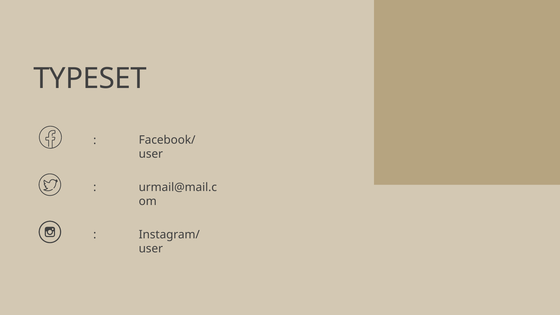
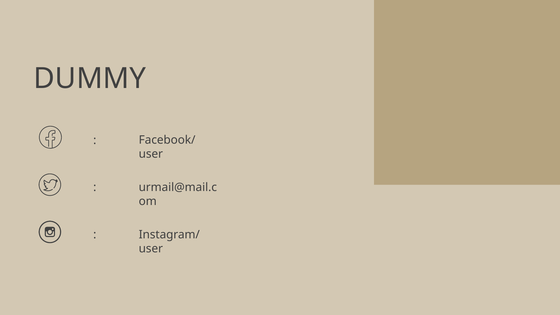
TYPESET: TYPESET -> DUMMY
